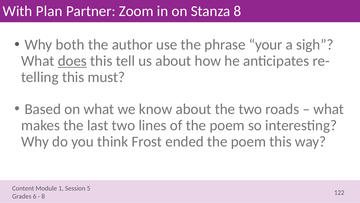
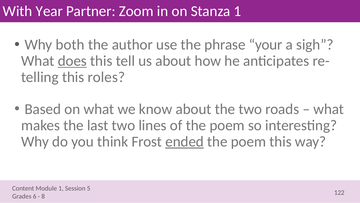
Plan: Plan -> Year
Stanza 8: 8 -> 1
must: must -> roles
ended underline: none -> present
